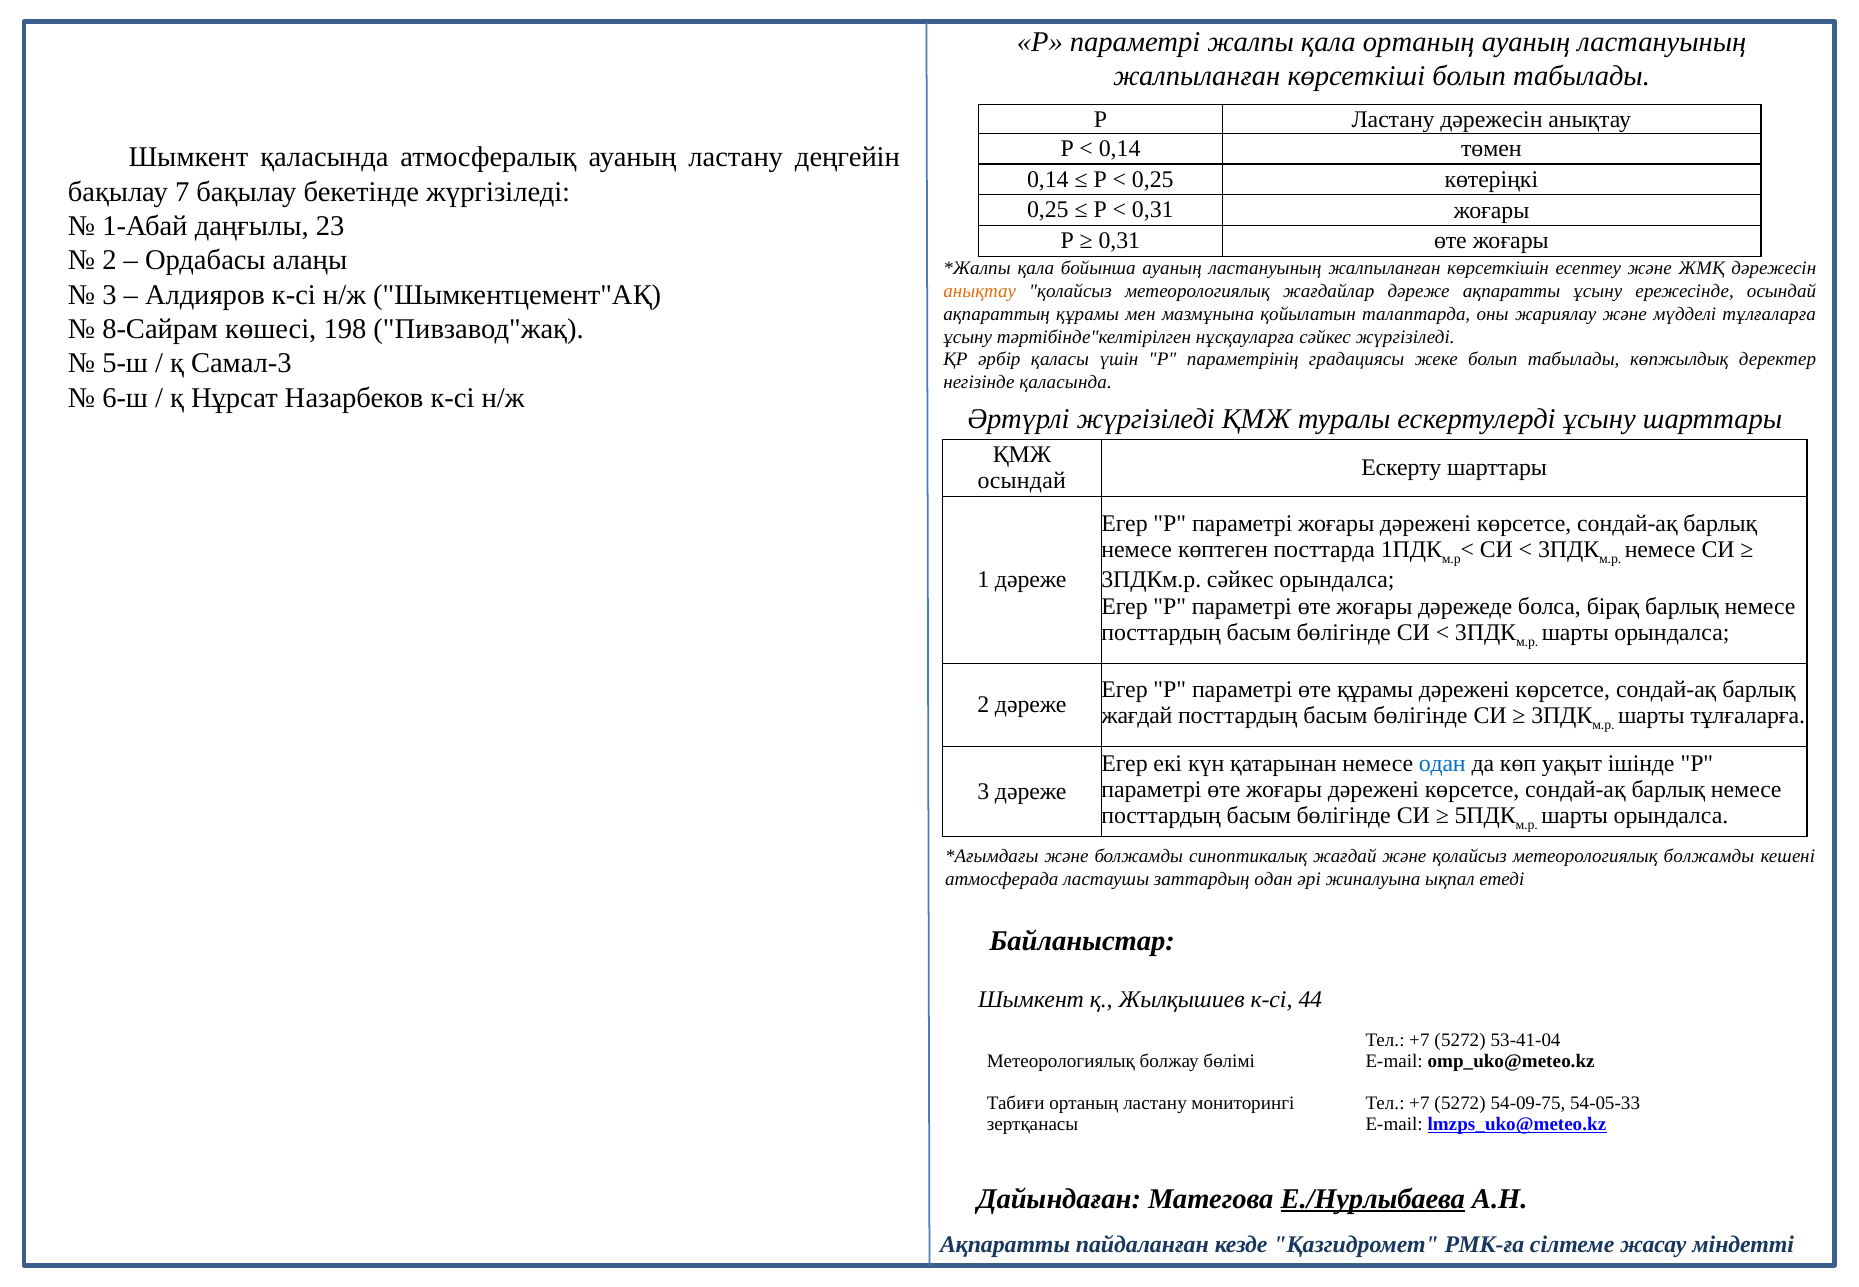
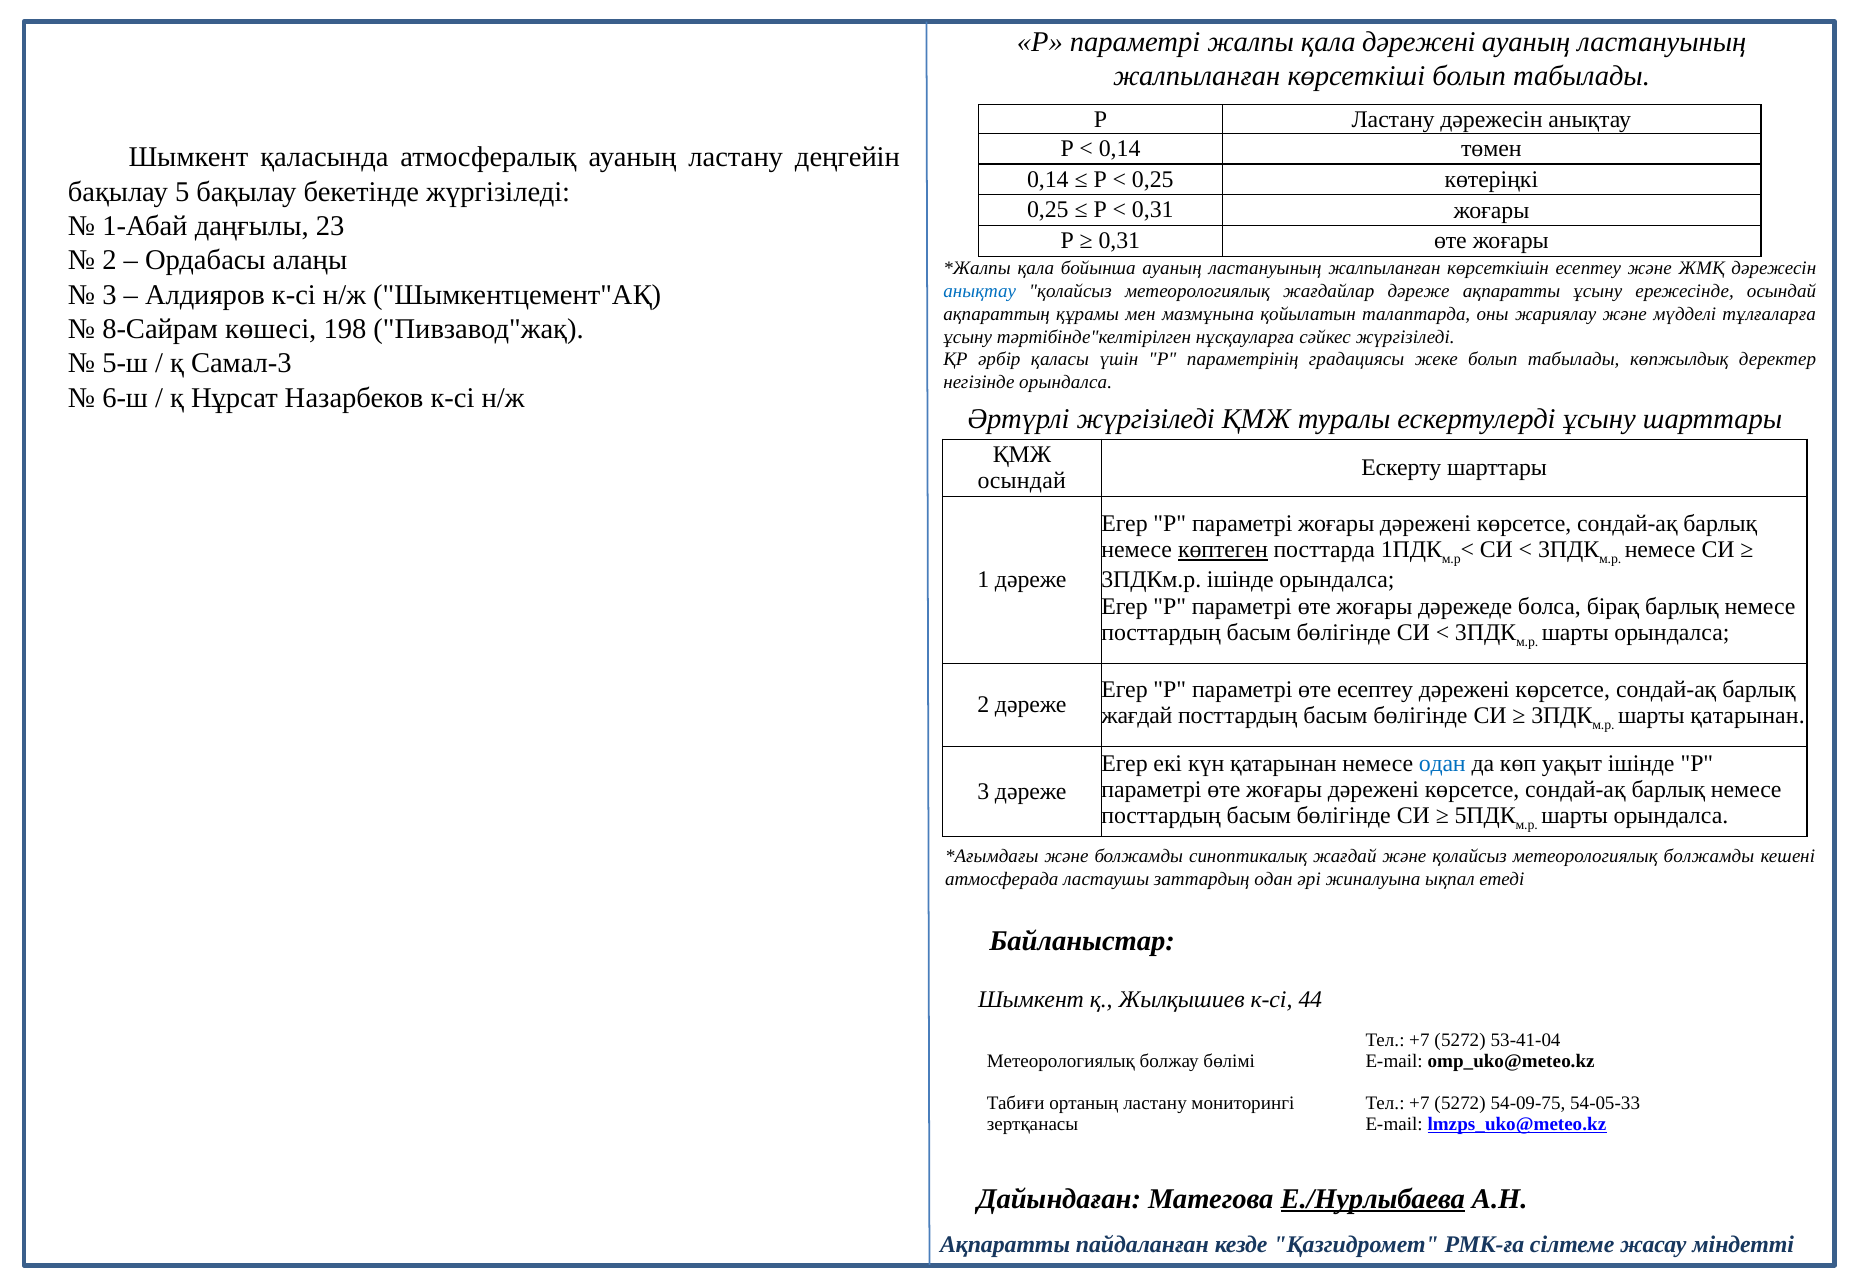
қала ортаның: ортаның -> дәрежені
7: 7 -> 5
анықтау at (980, 291) colour: orange -> blue
негізінде қаласында: қаласында -> орындалса
көптеген underline: none -> present
3ПДКм.р сәйкес: сәйкес -> ішінде
өте құрамы: құрамы -> есептеу
шарты тұлғаларға: тұлғаларға -> қатарынан
